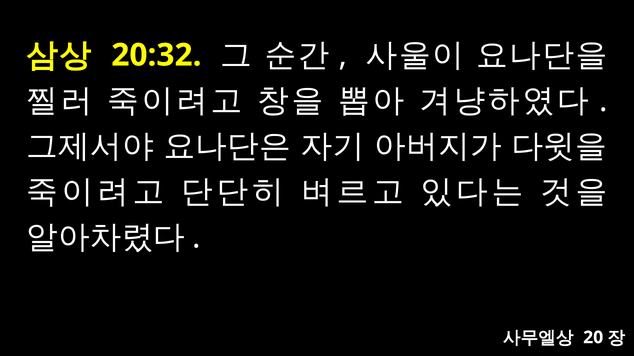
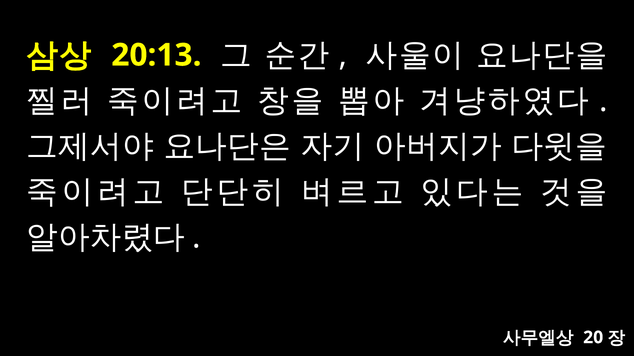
20:32: 20:32 -> 20:13
